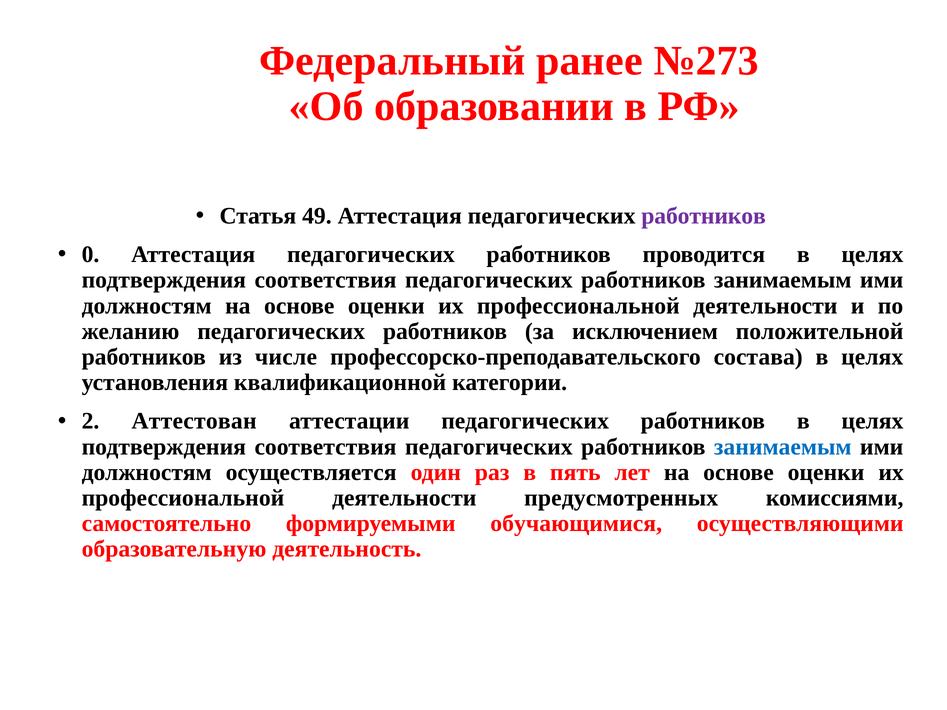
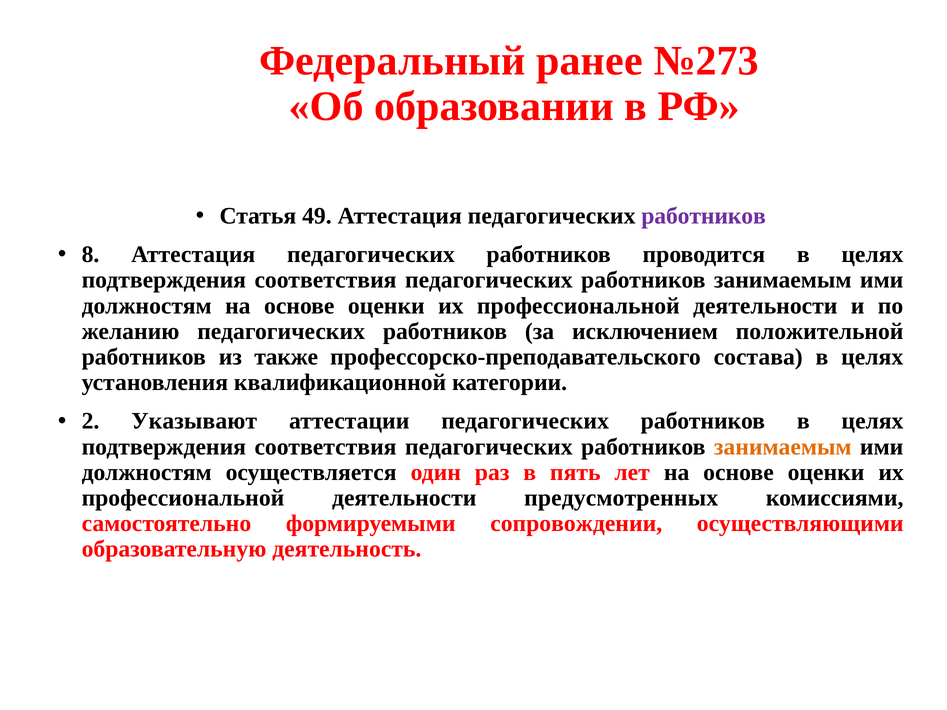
0: 0 -> 8
числе: числе -> также
Аттестован: Аттестован -> Указывают
занимаемым at (783, 447) colour: blue -> orange
обучающимися: обучающимися -> сопровождении
